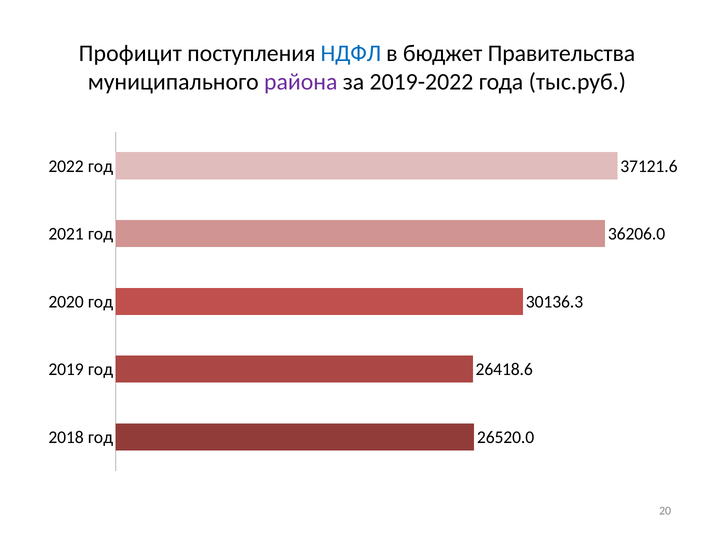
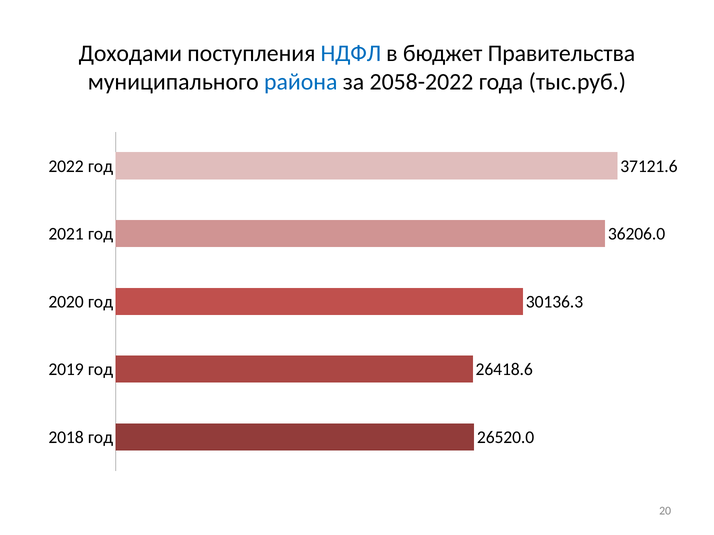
Профицит: Профицит -> Доходами
района colour: purple -> blue
2019-2022: 2019-2022 -> 2058-2022
